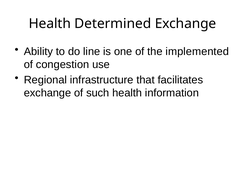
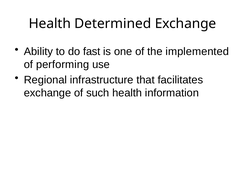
line: line -> fast
congestion: congestion -> performing
